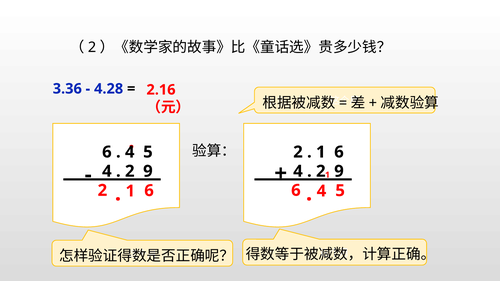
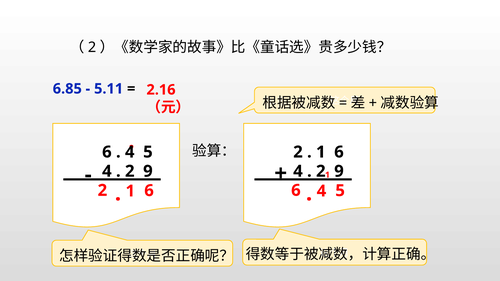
3.36: 3.36 -> 6.85
4.28: 4.28 -> 5.11
